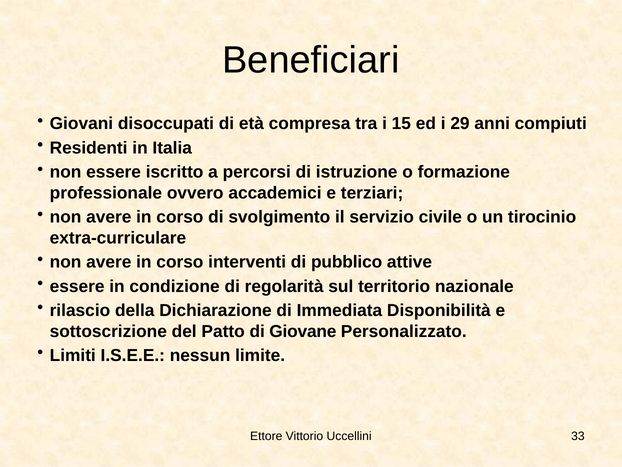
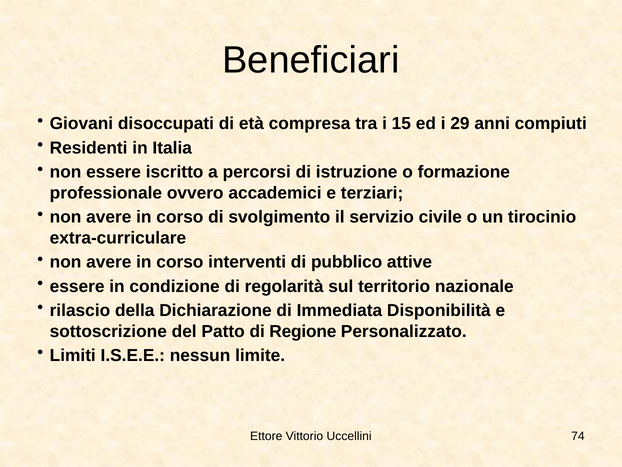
Giovane: Giovane -> Regione
33: 33 -> 74
